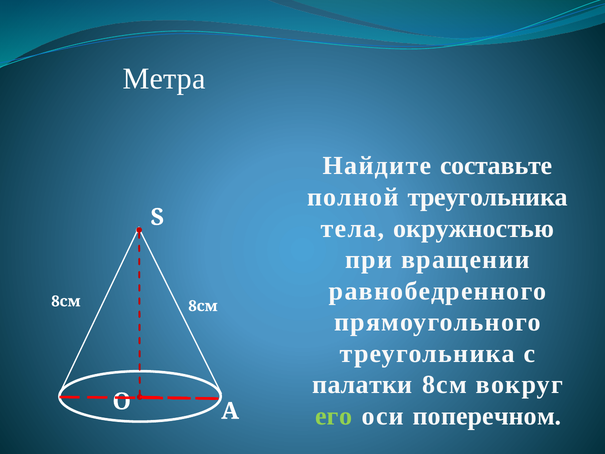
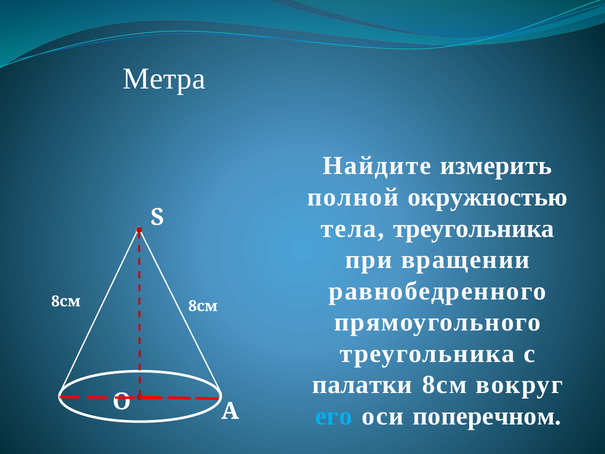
составьте: составьте -> измерить
полной треугольника: треугольника -> окружностью
тела окружностью: окружностью -> треугольника
его colour: light green -> light blue
